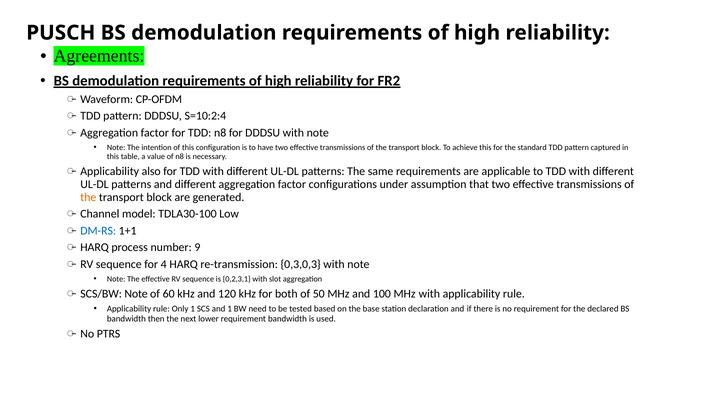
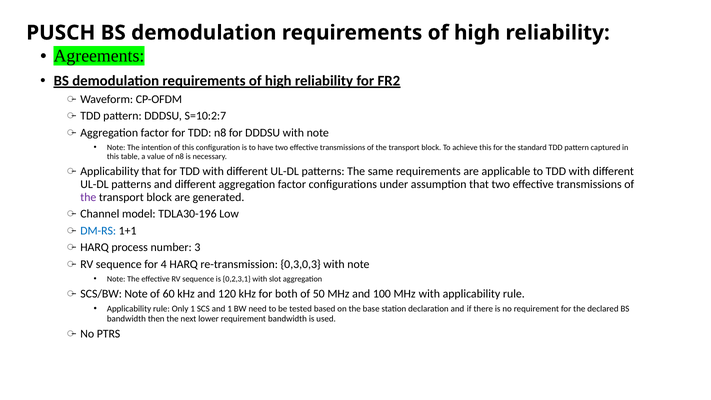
S=10:2:4: S=10:2:4 -> S=10:2:7
Applicability also: also -> that
the at (88, 197) colour: orange -> purple
TDLA30-100: TDLA30-100 -> TDLA30-196
9: 9 -> 3
